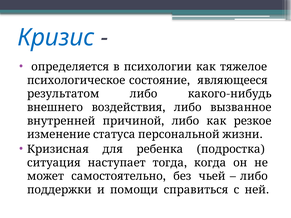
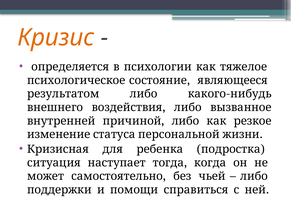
Кризис colour: blue -> orange
